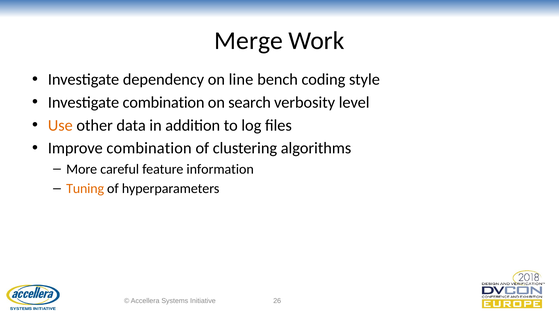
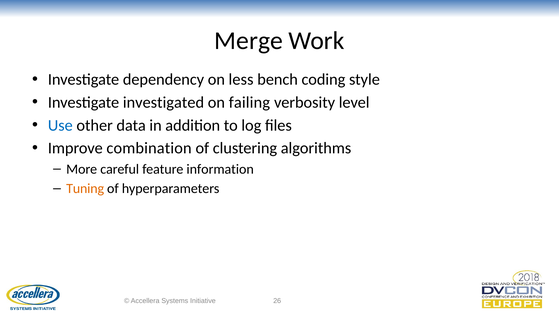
line: line -> less
Investigate combination: combination -> investigated
search: search -> failing
Use colour: orange -> blue
